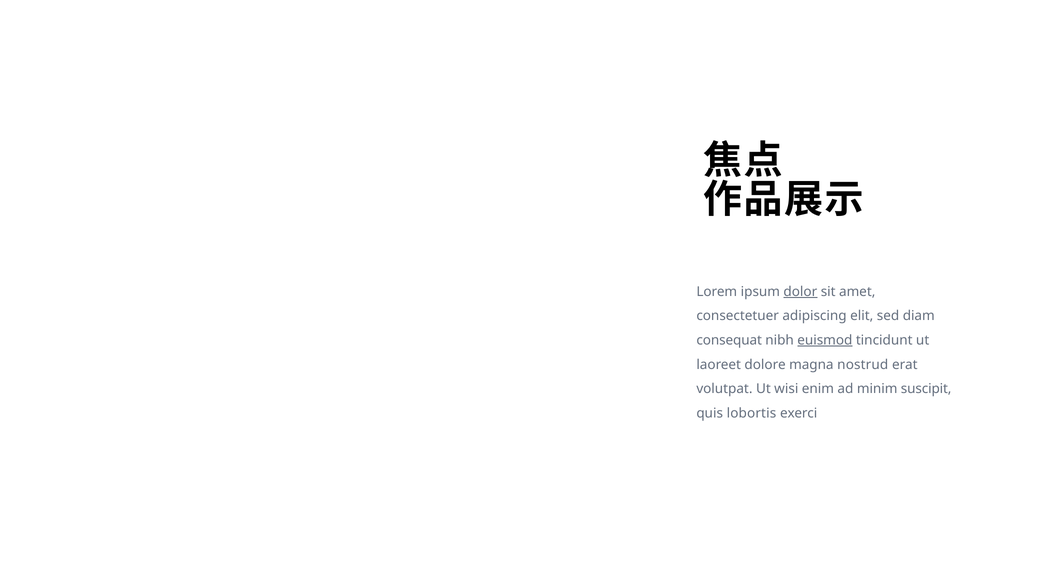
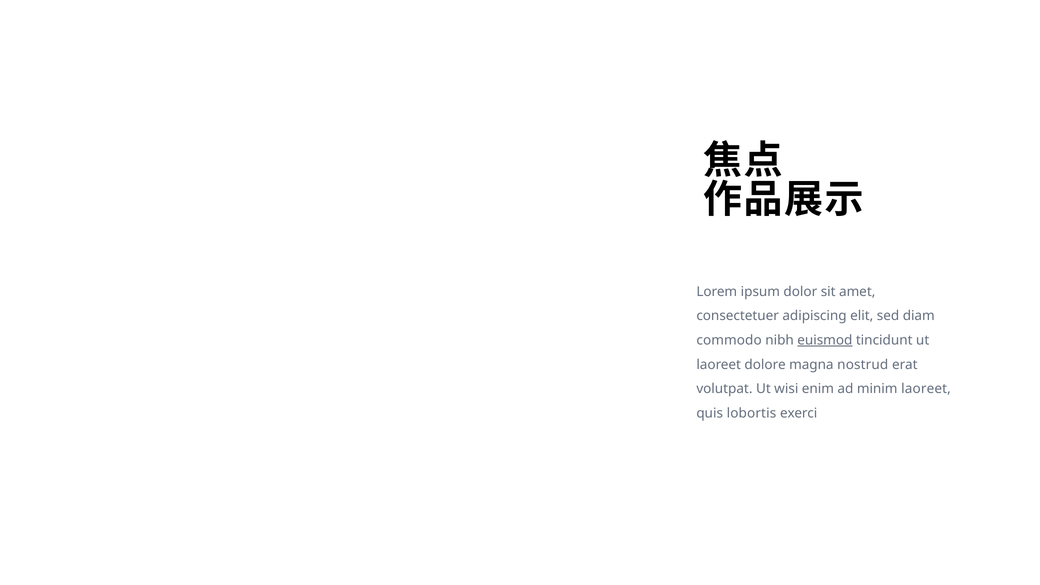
dolor underline: present -> none
consequat: consequat -> commodo
minim suscipit: suscipit -> laoreet
